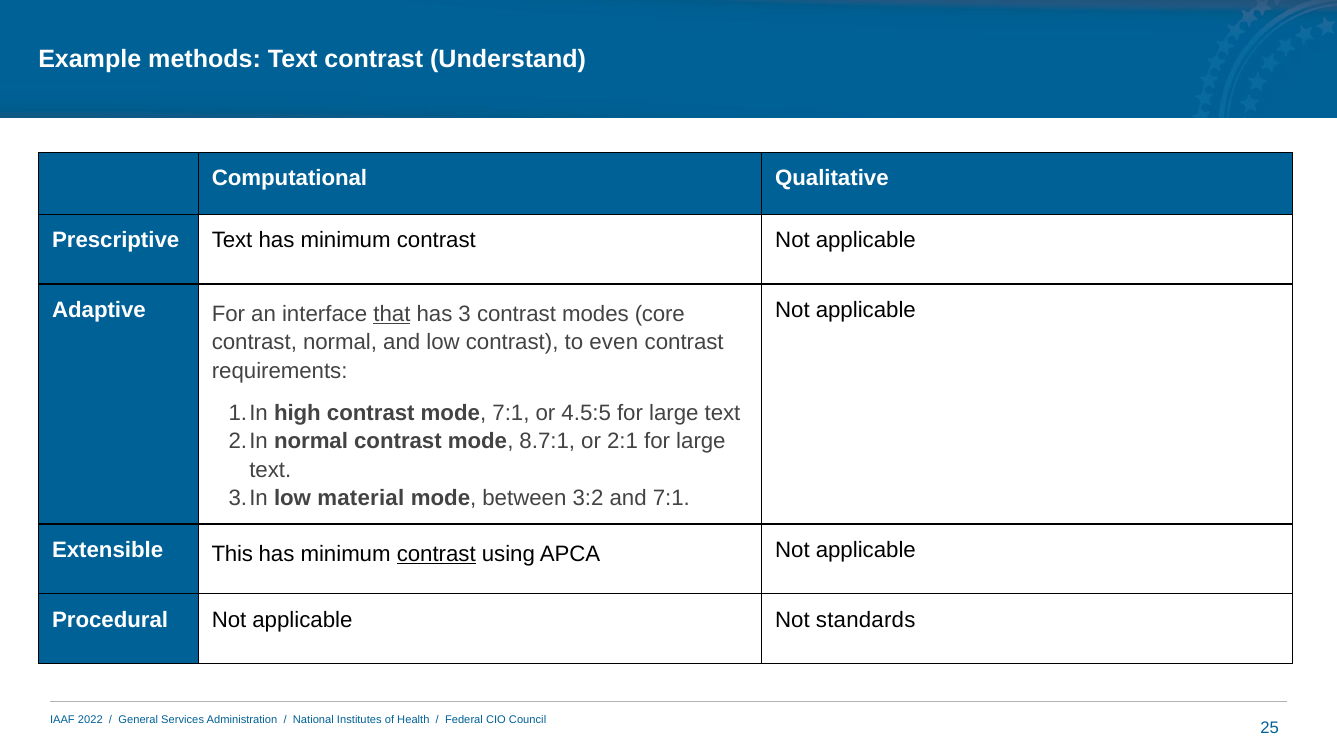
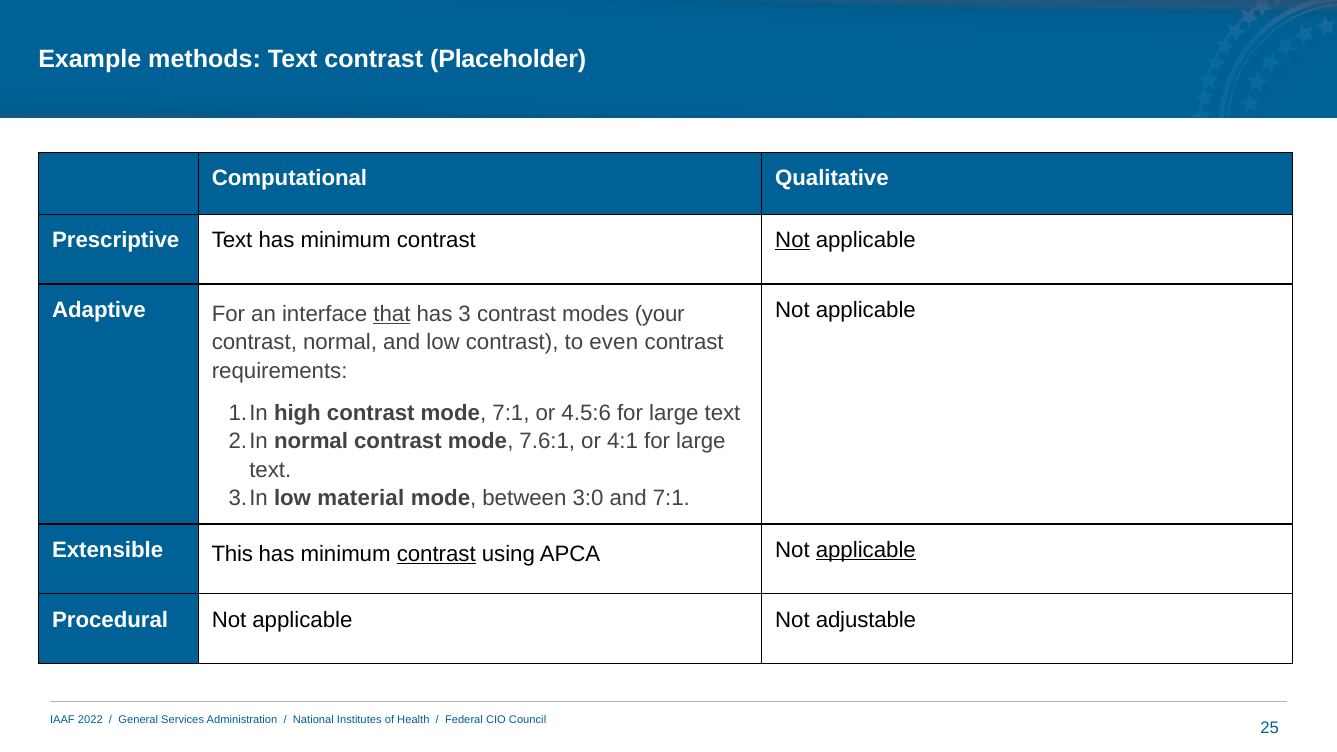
Understand: Understand -> Placeholder
Not at (793, 240) underline: none -> present
core: core -> your
4.5:5: 4.5:5 -> 4.5:6
8.7:1: 8.7:1 -> 7.6:1
2:1: 2:1 -> 4:1
3:2: 3:2 -> 3:0
applicable at (866, 550) underline: none -> present
standards: standards -> adjustable
